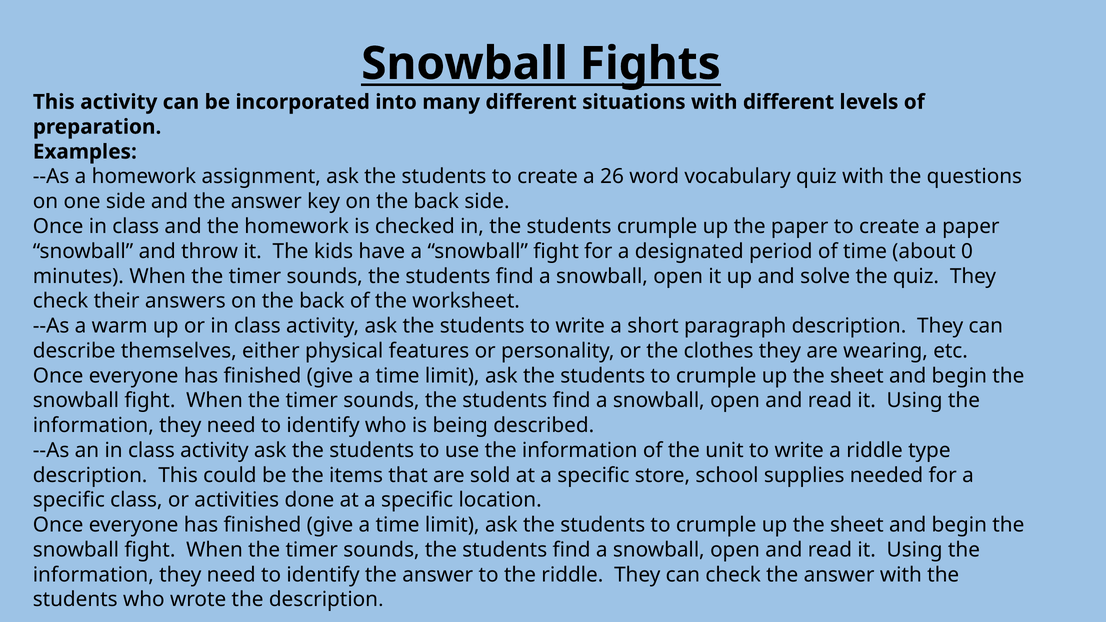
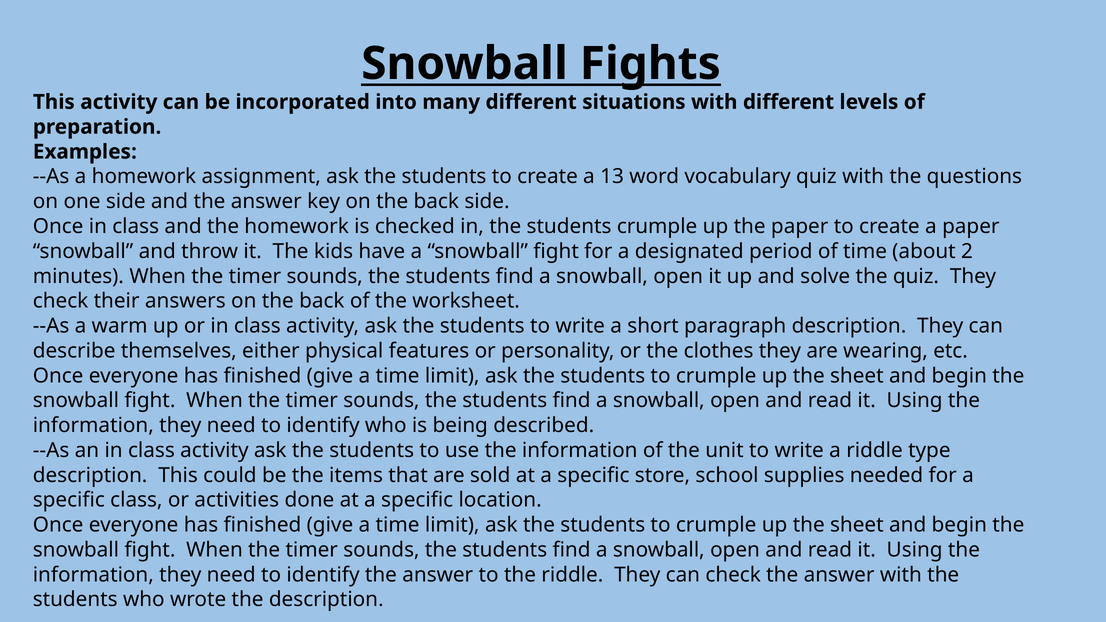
26: 26 -> 13
0: 0 -> 2
